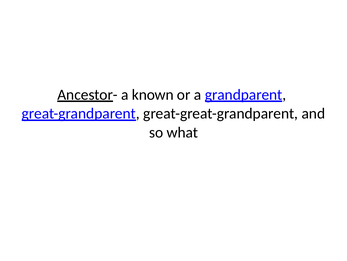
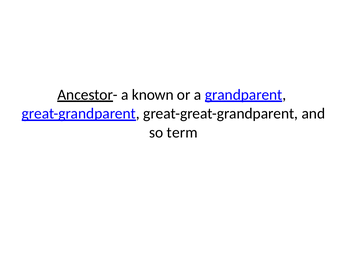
what: what -> term
